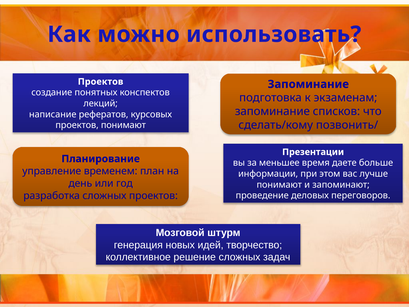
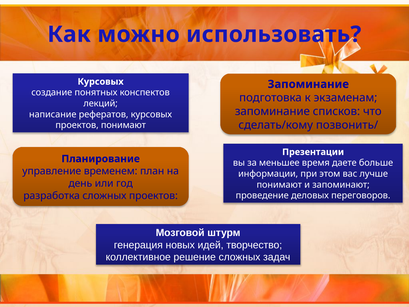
Проектов at (101, 82): Проектов -> Курсовых
